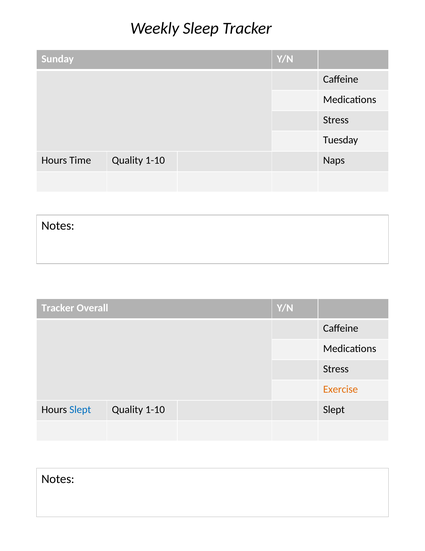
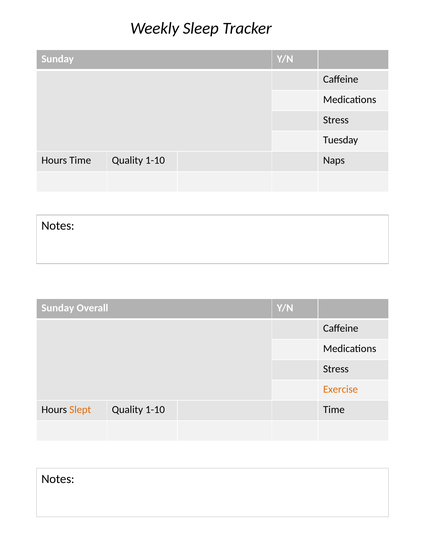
Tracker at (58, 307): Tracker -> Sunday
Slept at (80, 409) colour: blue -> orange
1-10 Slept: Slept -> Time
